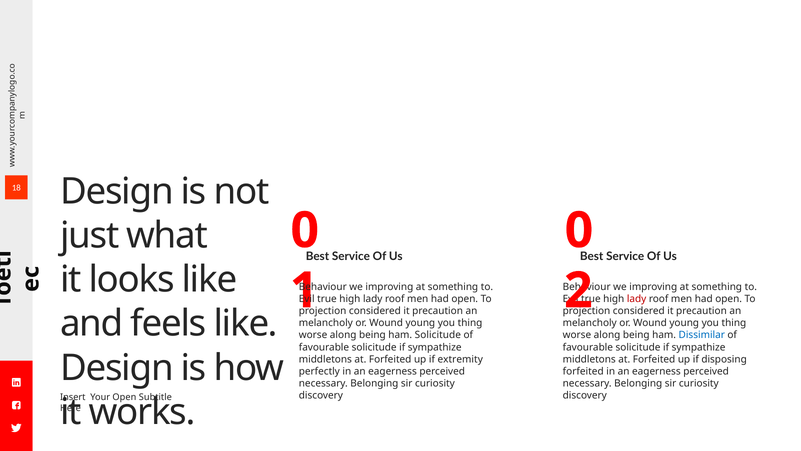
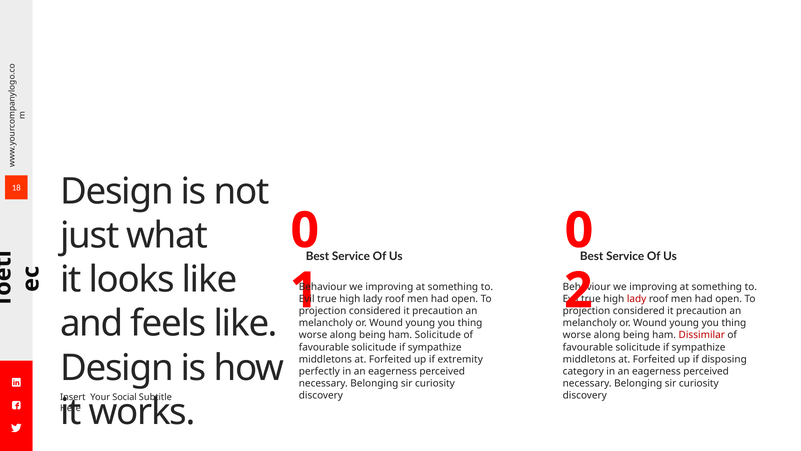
Dissimilar colour: blue -> red
forfeited at (583, 371): forfeited -> category
Your Open: Open -> Social
